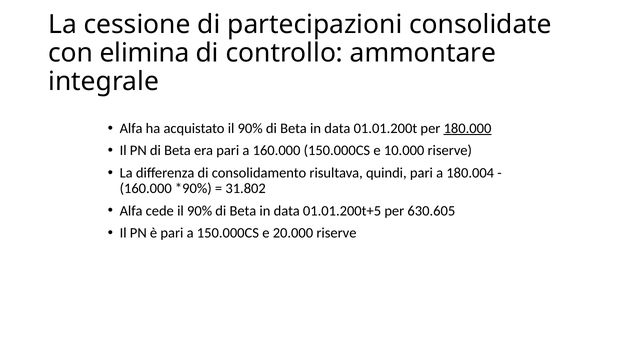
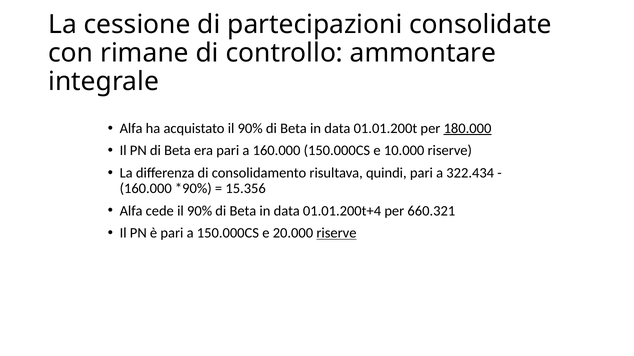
elimina: elimina -> rimane
180.004: 180.004 -> 322.434
31.802: 31.802 -> 15.356
01.01.200t+5: 01.01.200t+5 -> 01.01.200t+4
630.605: 630.605 -> 660.321
riserve at (336, 233) underline: none -> present
